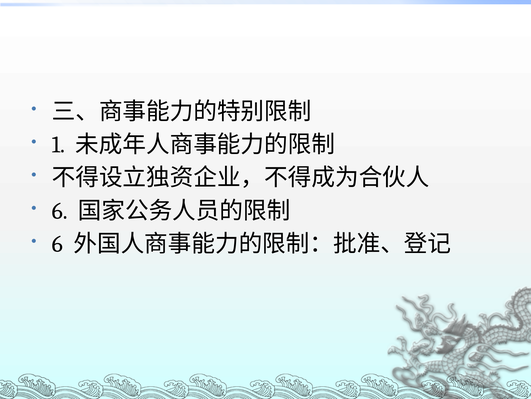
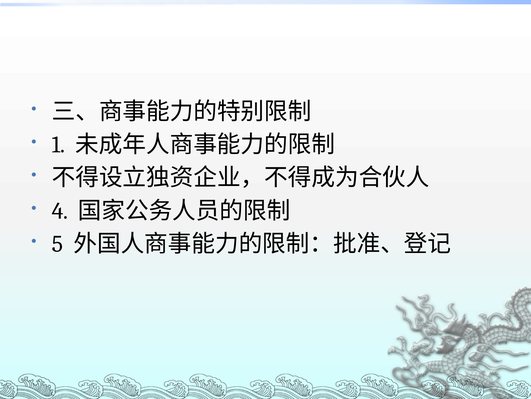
6 at (60, 211): 6 -> 4
6 at (57, 244): 6 -> 5
